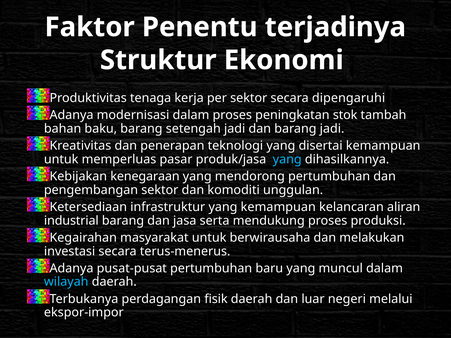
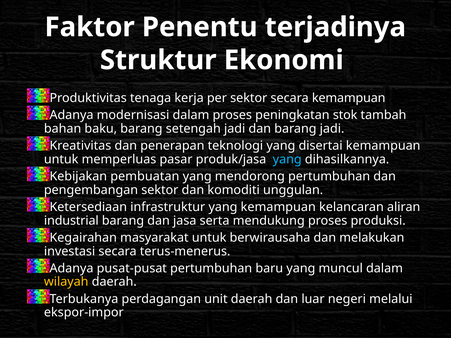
secara dipengaruhi: dipengaruhi -> kemampuan
kenegaraan: kenegaraan -> pembuatan
wilayah colour: light blue -> yellow
fisik: fisik -> unit
